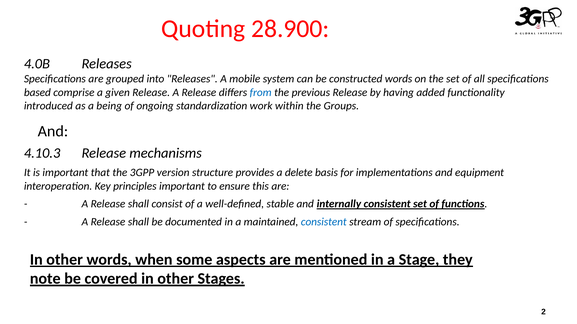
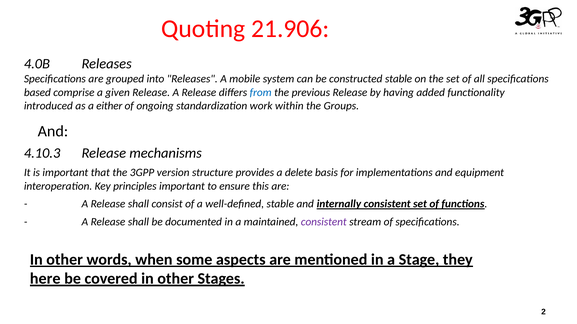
28.900: 28.900 -> 21.906
constructed words: words -> stable
being: being -> either
consistent at (324, 222) colour: blue -> purple
note: note -> here
